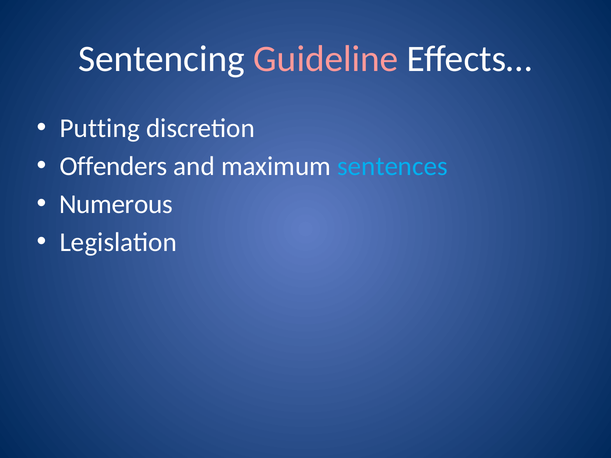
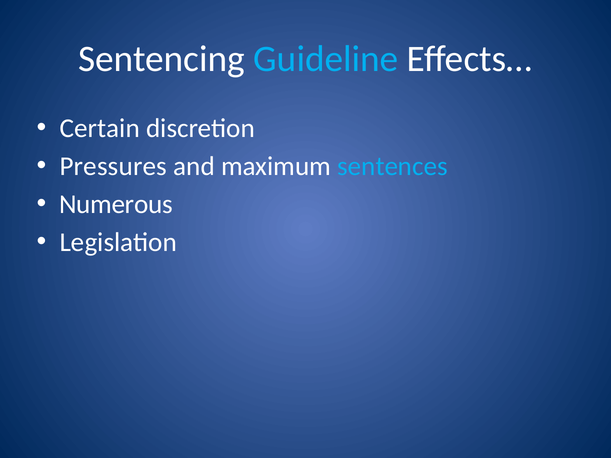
Guideline colour: pink -> light blue
Putting: Putting -> Certain
Offenders: Offenders -> Pressures
